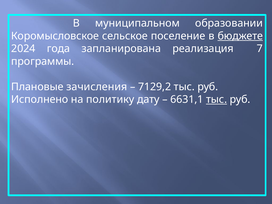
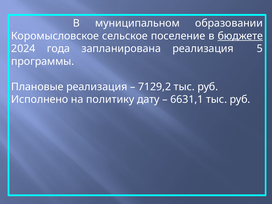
7: 7 -> 5
Плановые зачисления: зачисления -> реализация
тыс at (217, 99) underline: present -> none
